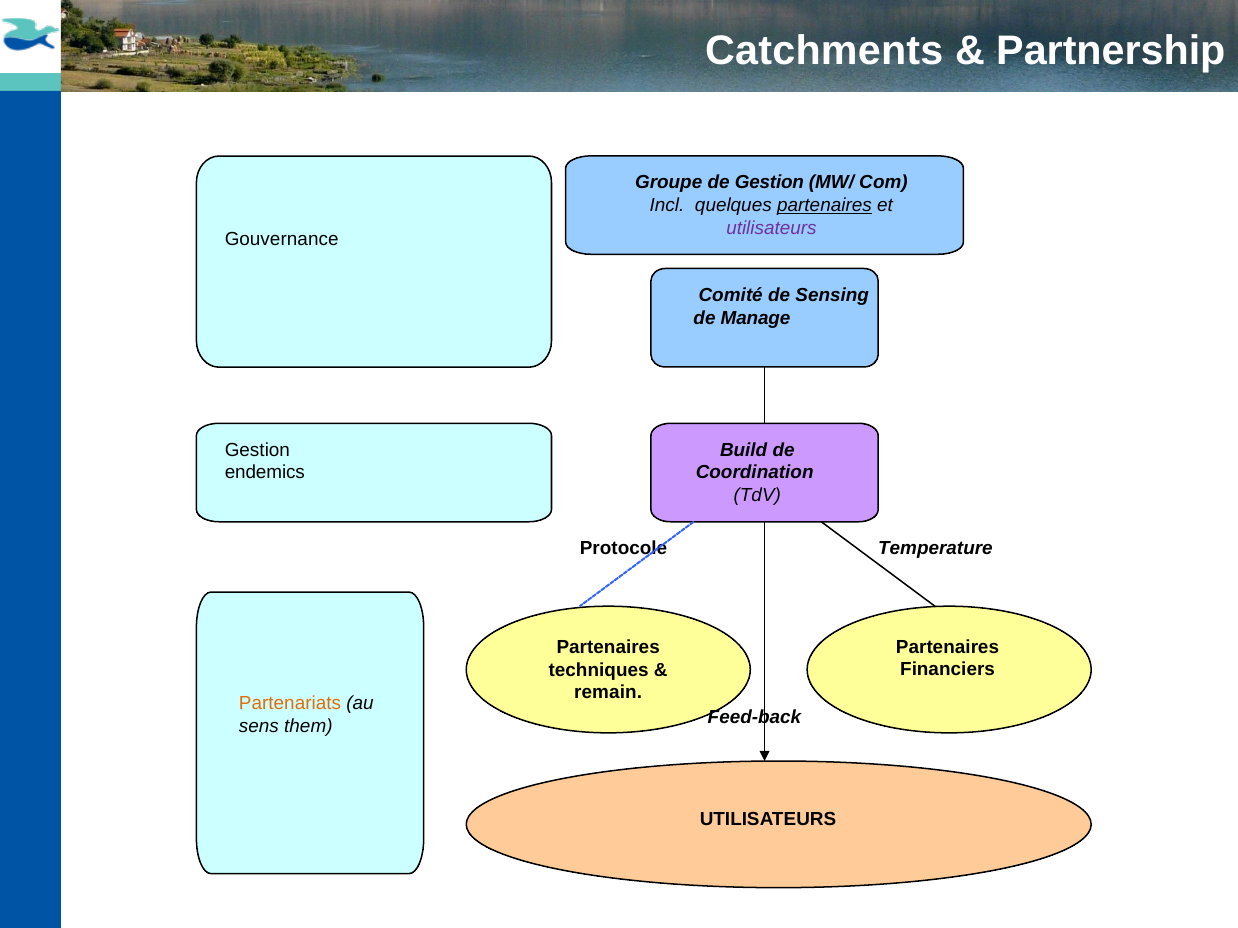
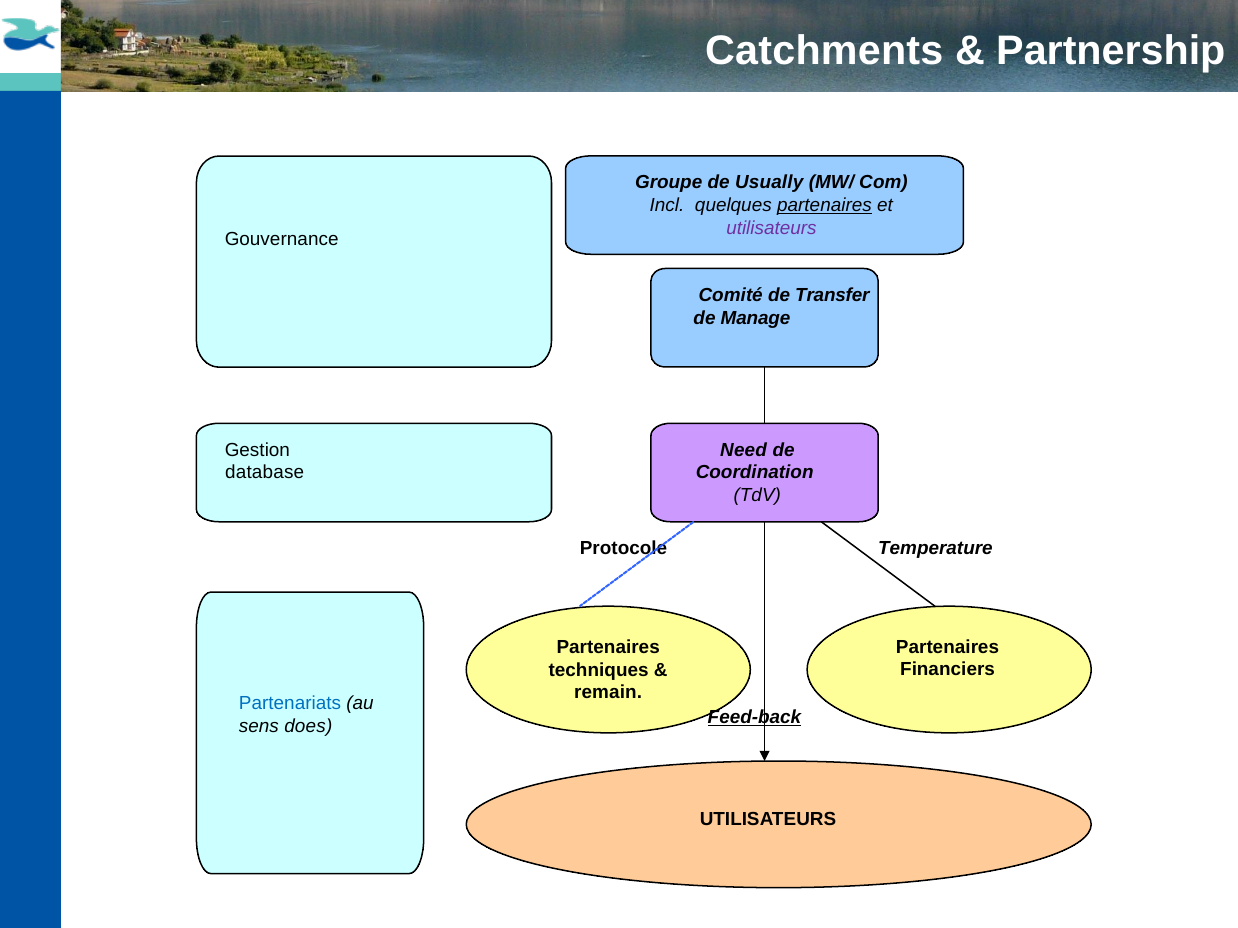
de Gestion: Gestion -> Usually
Sensing: Sensing -> Transfer
Build: Build -> Need
endemics: endemics -> database
Partenariats colour: orange -> blue
Feed-back underline: none -> present
them: them -> does
